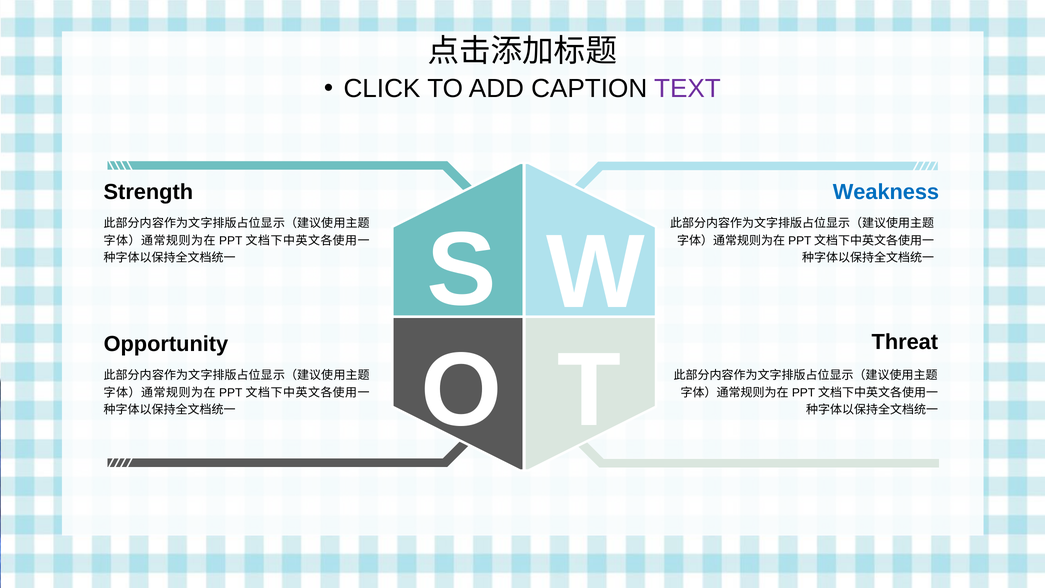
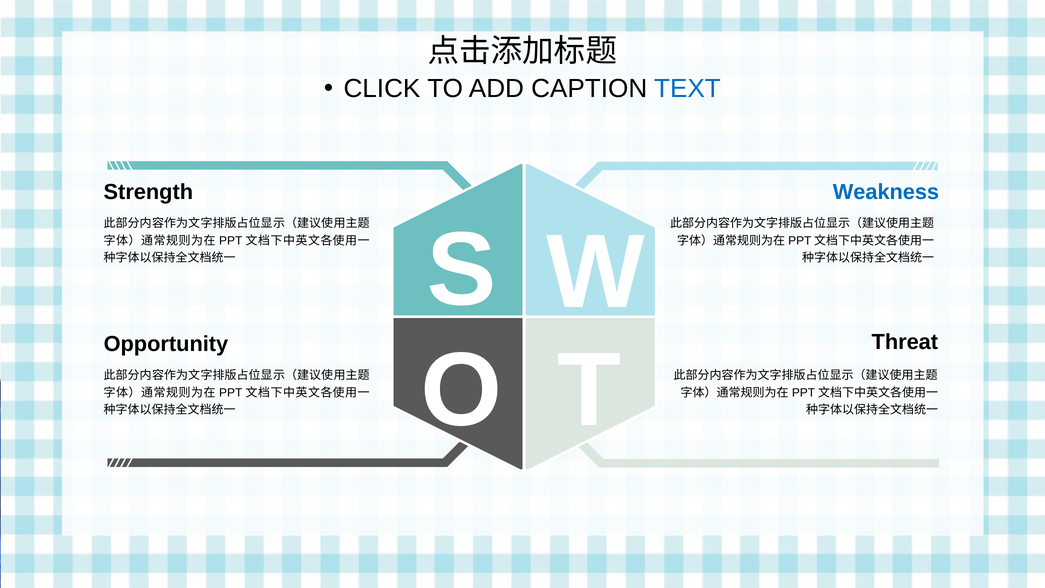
TEXT colour: purple -> blue
